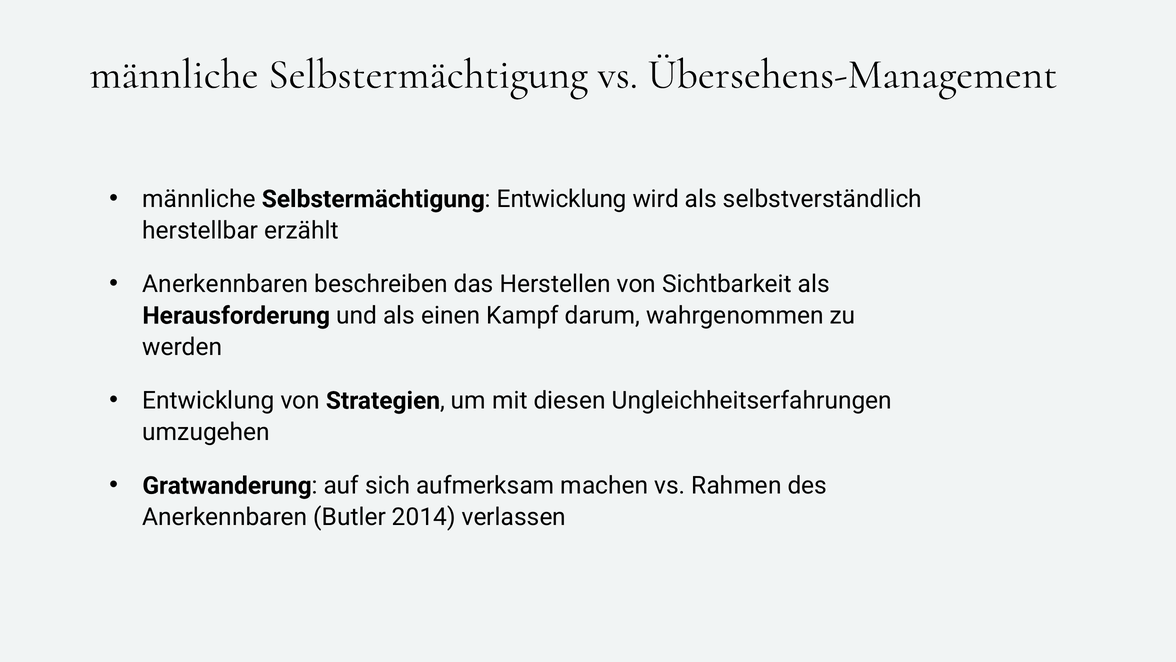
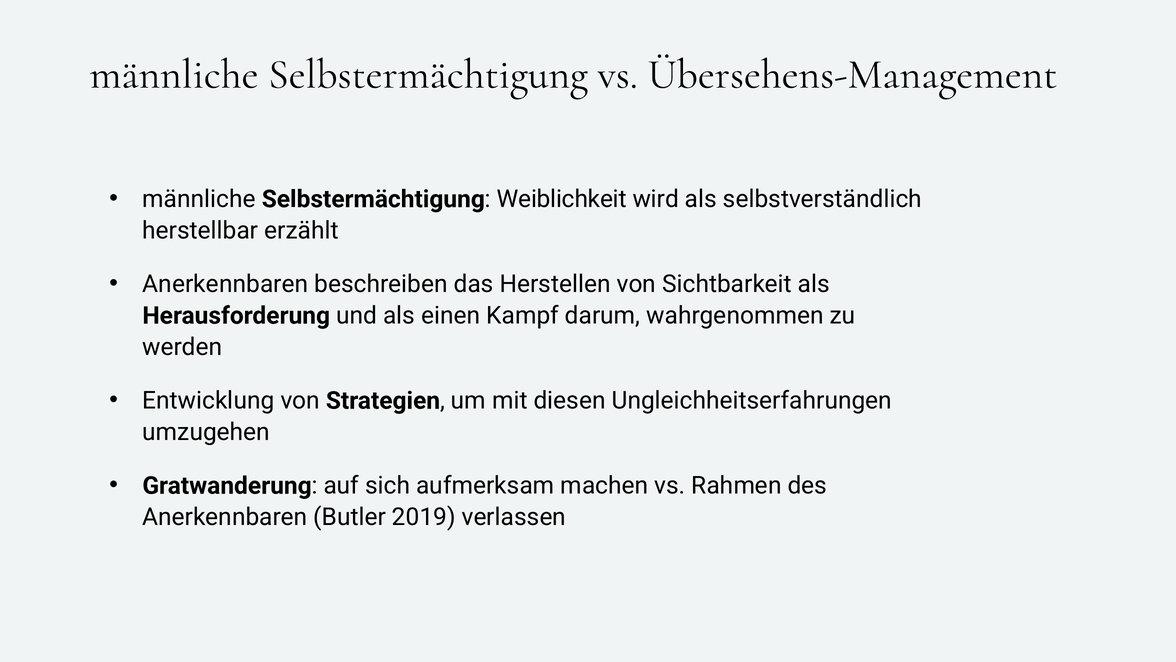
Selbstermächtigung Entwicklung: Entwicklung -> Weiblichkeit
2014: 2014 -> 2019
